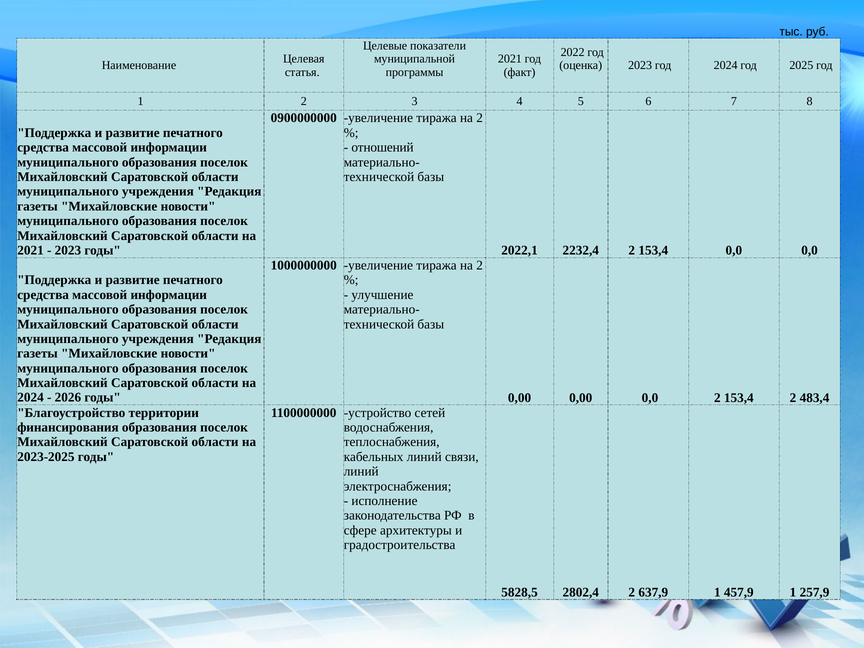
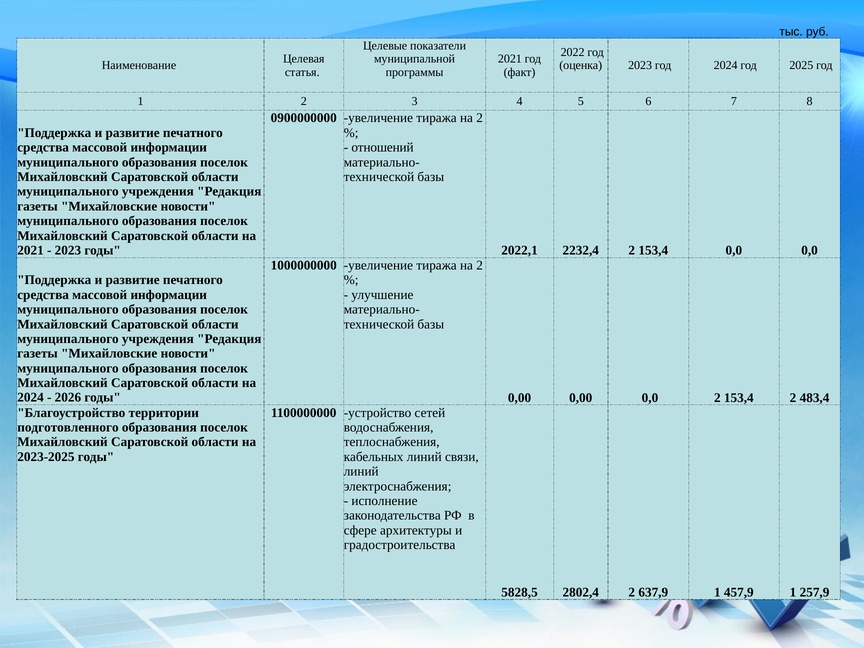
финансирования: финансирования -> подготовленного
